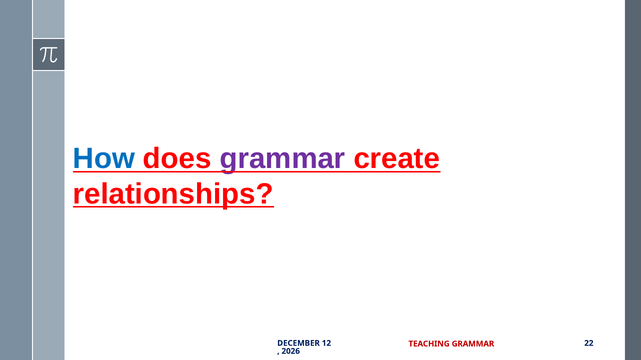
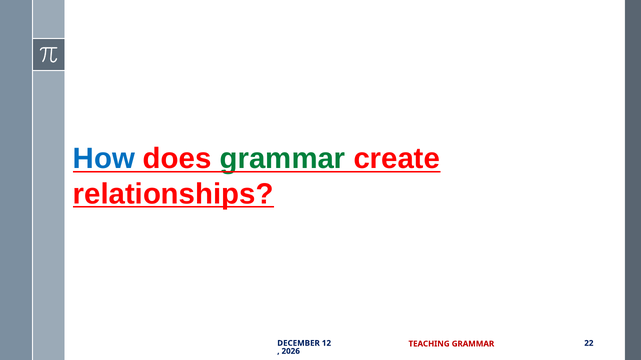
grammar at (283, 159) colour: purple -> green
